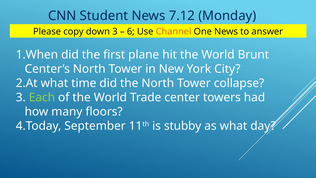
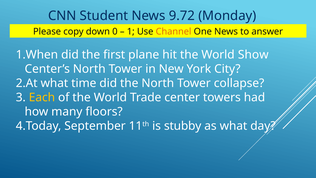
7.12: 7.12 -> 9.72
down 3: 3 -> 0
6: 6 -> 1
Brunt: Brunt -> Show
Each colour: light green -> yellow
